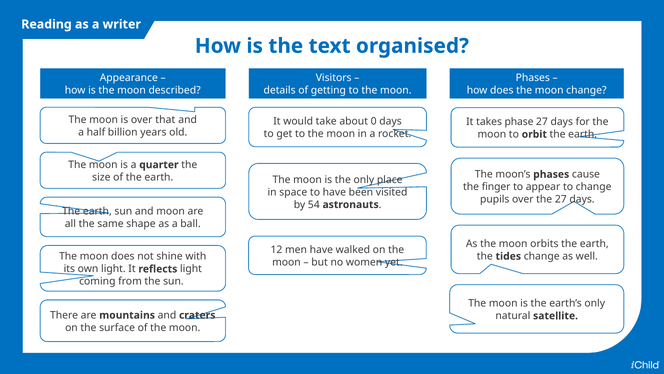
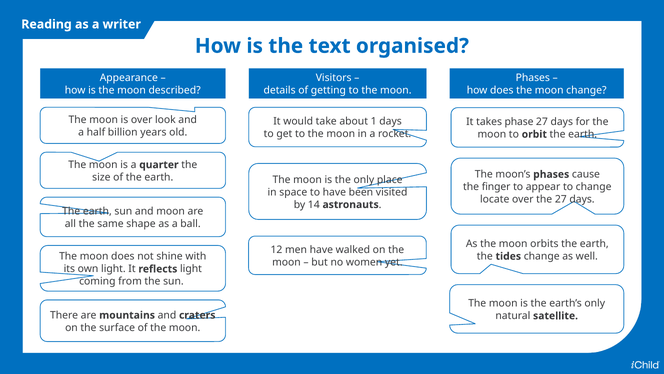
that: that -> look
0: 0 -> 1
pupils: pupils -> locate
54: 54 -> 14
